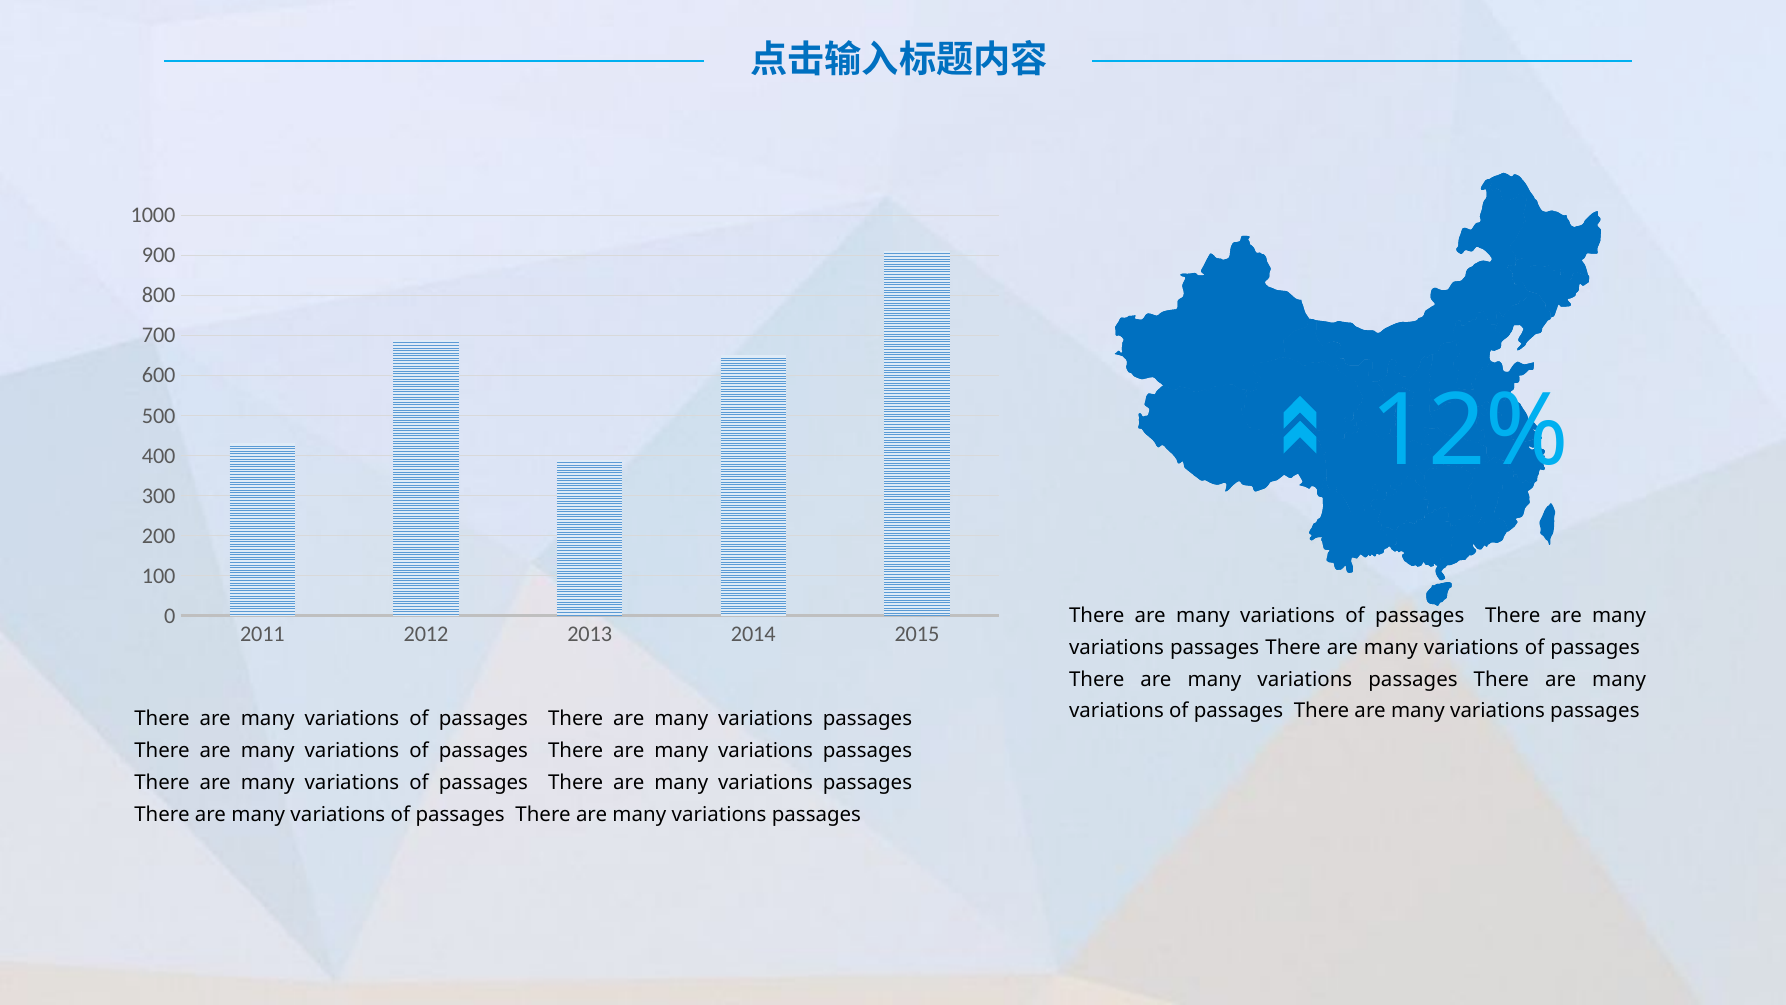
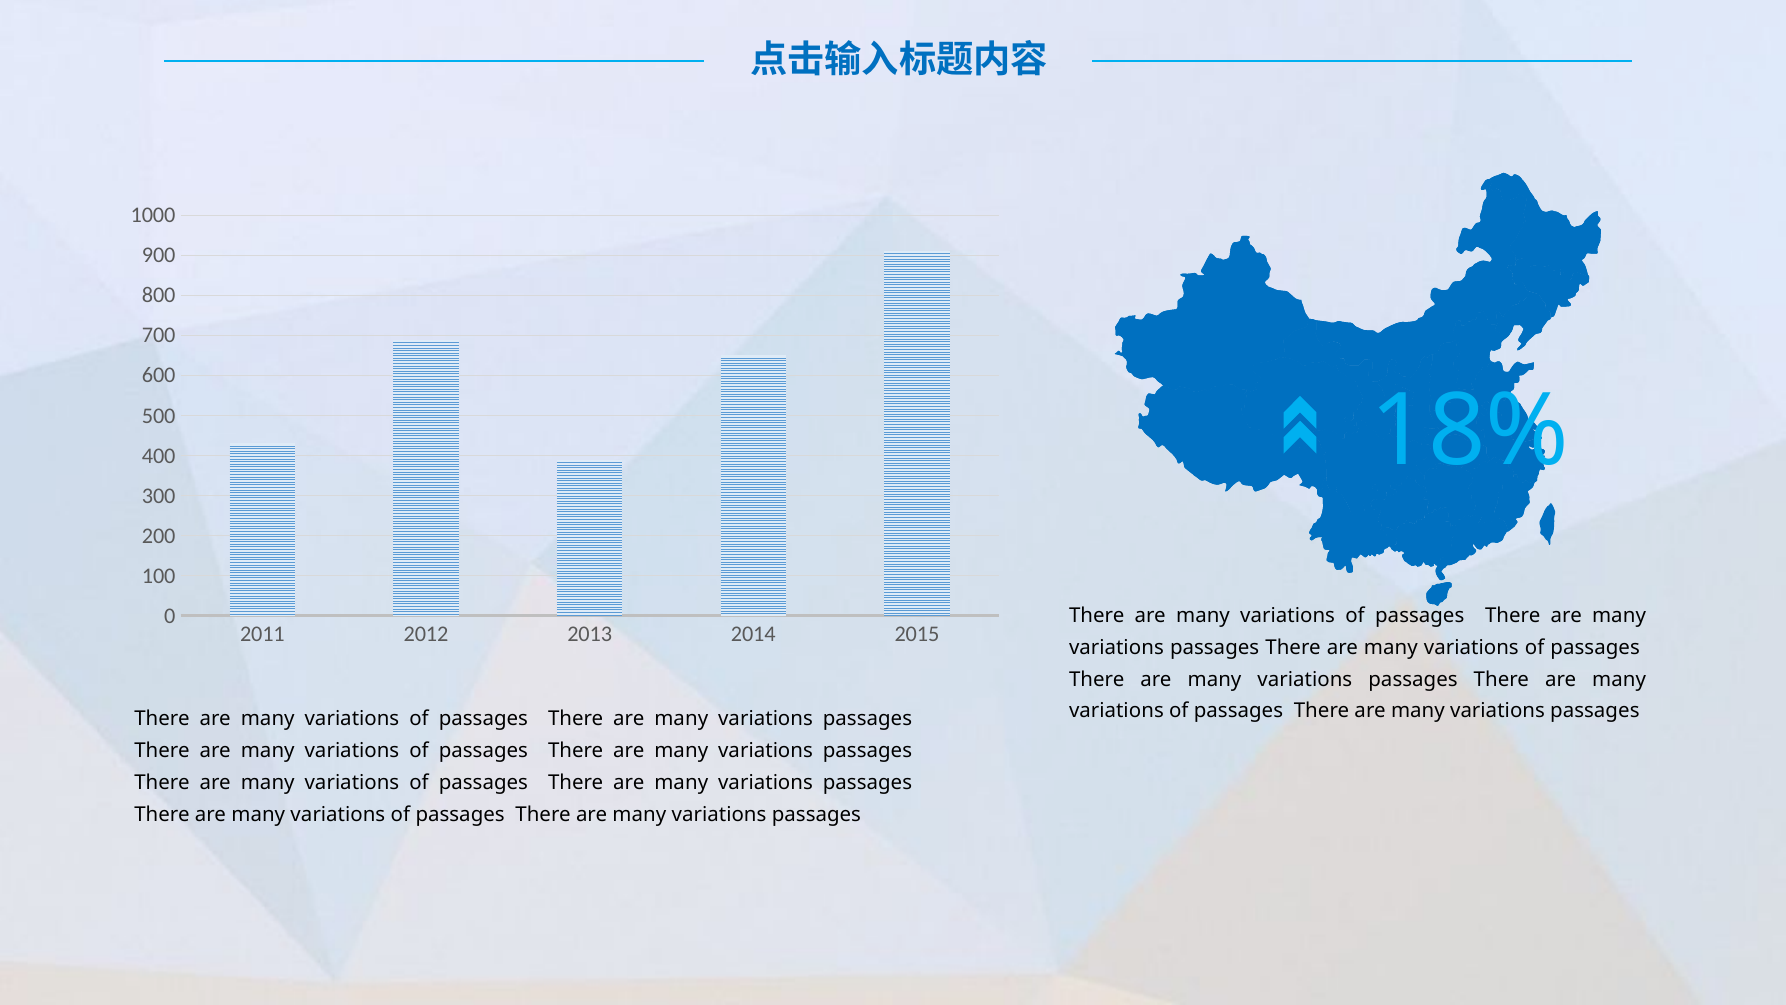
12%: 12% -> 18%
